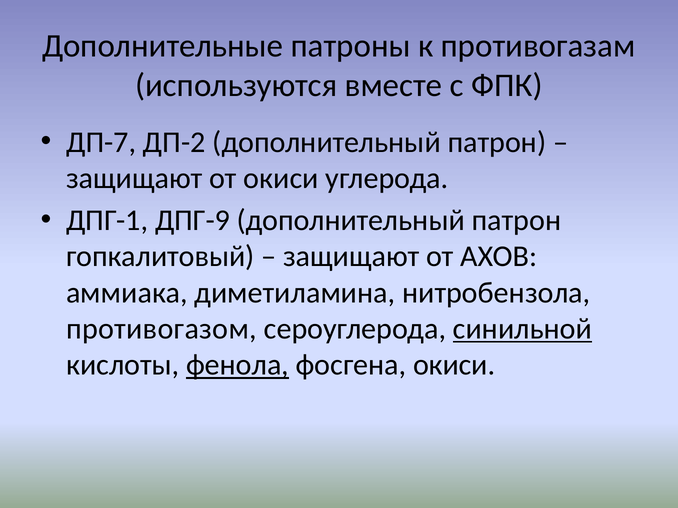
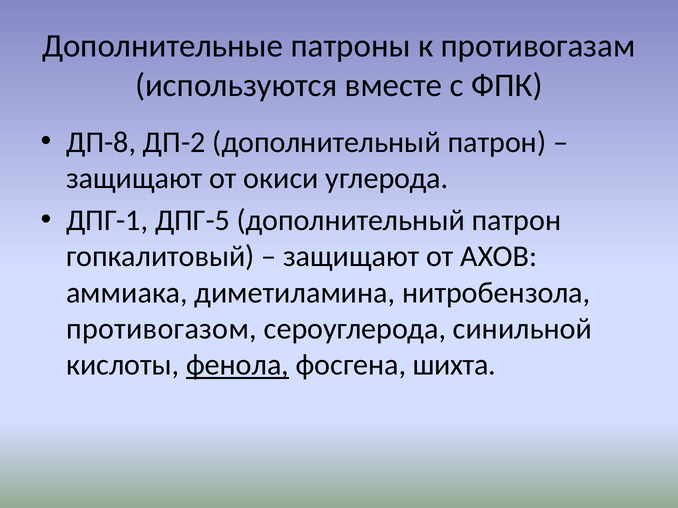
ДП-7: ДП-7 -> ДП-8
ДПГ-9: ДПГ-9 -> ДПГ-5
синильной underline: present -> none
фосгена окиси: окиси -> шихта
